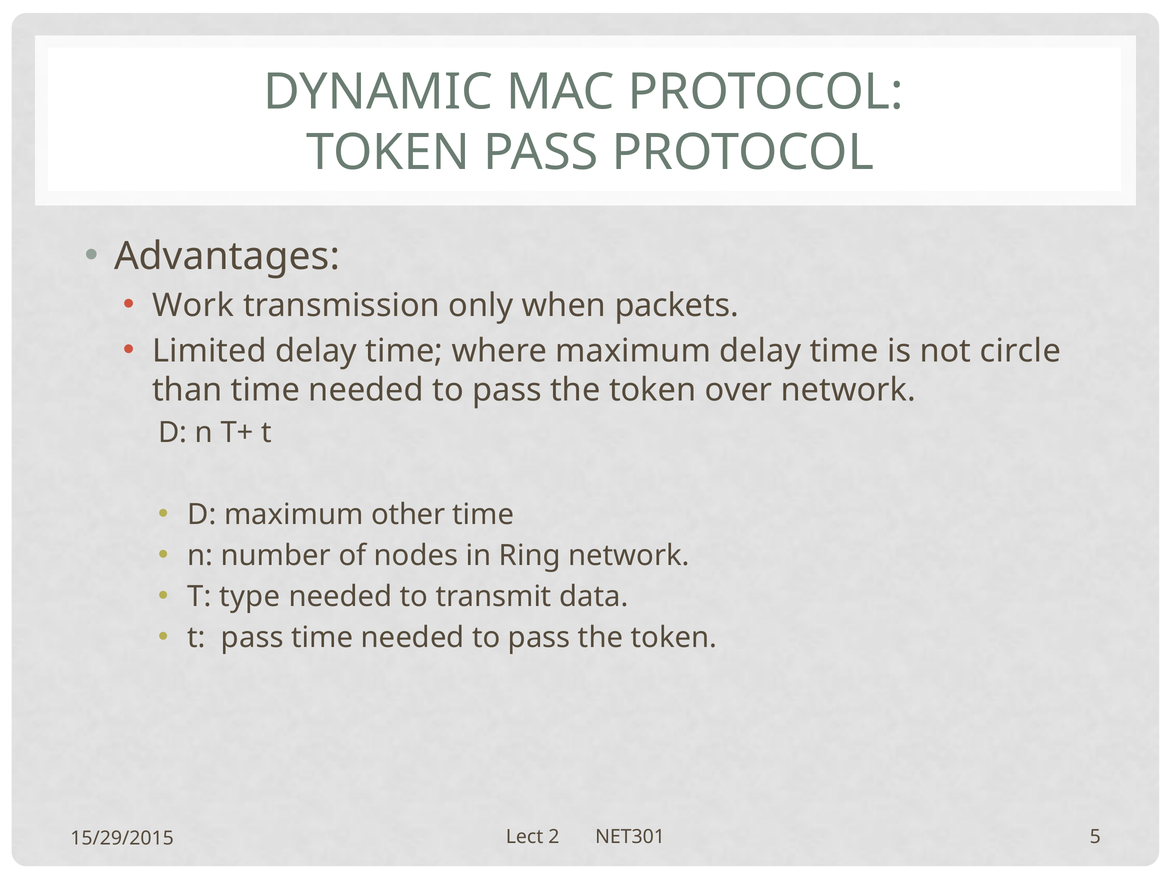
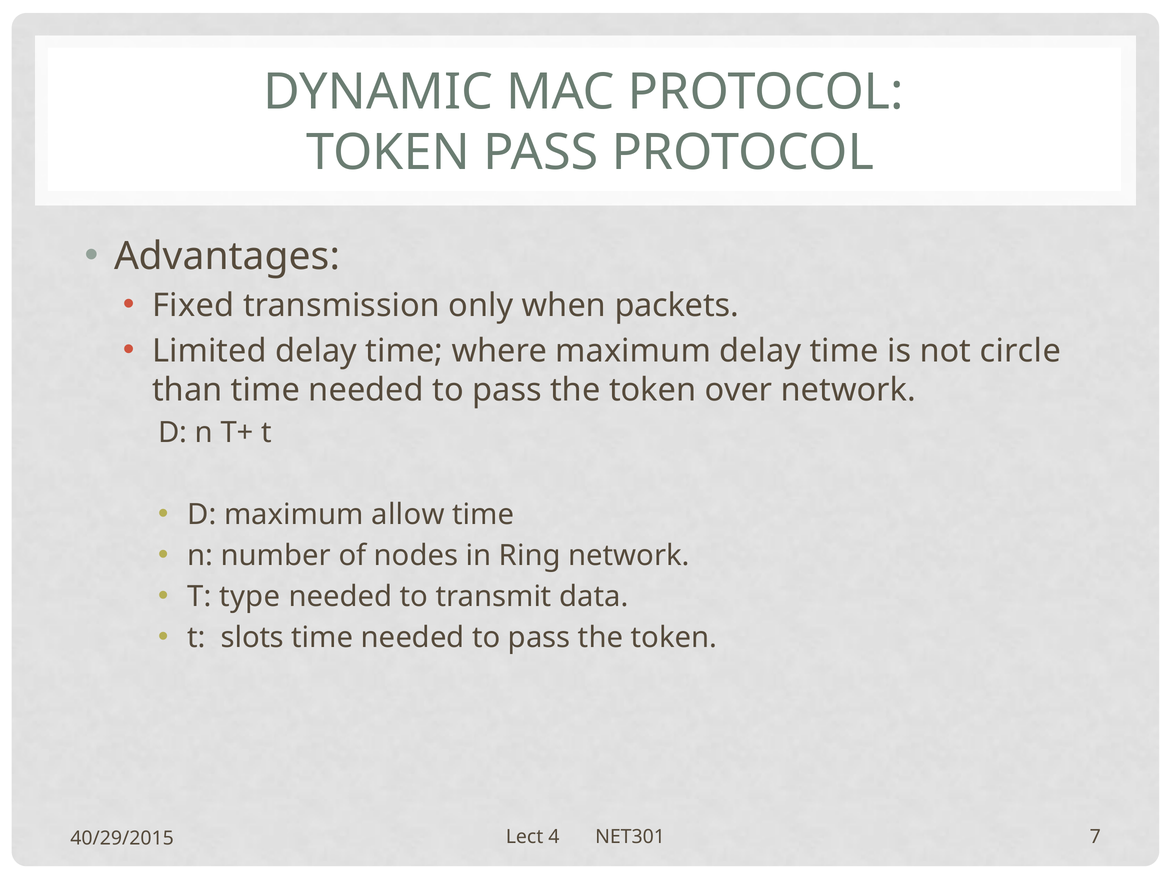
Work: Work -> Fixed
other: other -> allow
t pass: pass -> slots
2: 2 -> 4
5: 5 -> 7
15/29/2015: 15/29/2015 -> 40/29/2015
